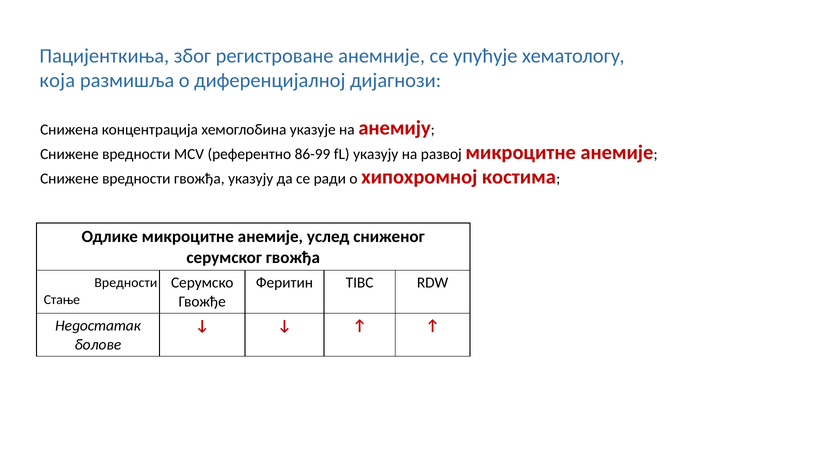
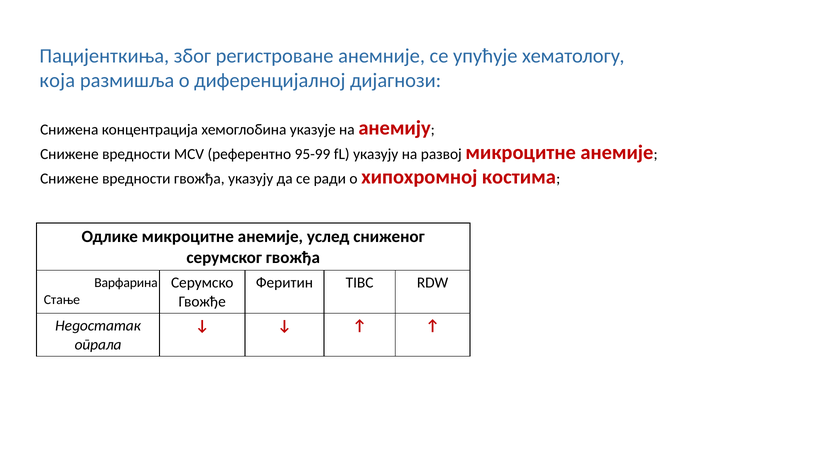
86-99: 86-99 -> 95-99
Вредности at (126, 283): Вредности -> Варфарина
болове: болове -> опрала
